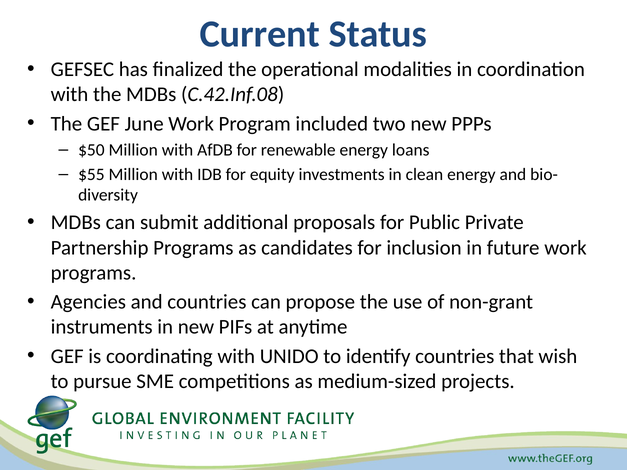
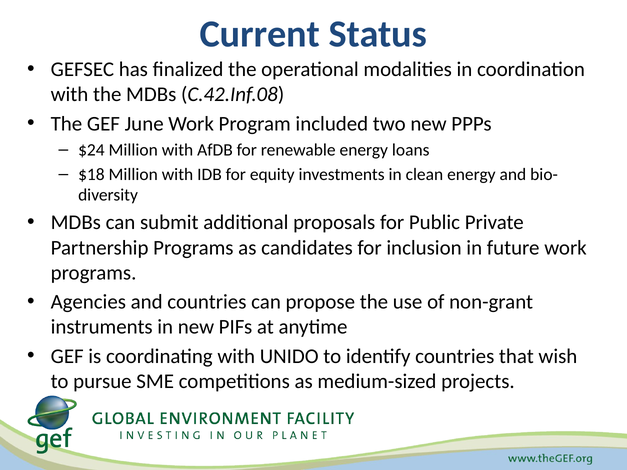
$50: $50 -> $24
$55: $55 -> $18
